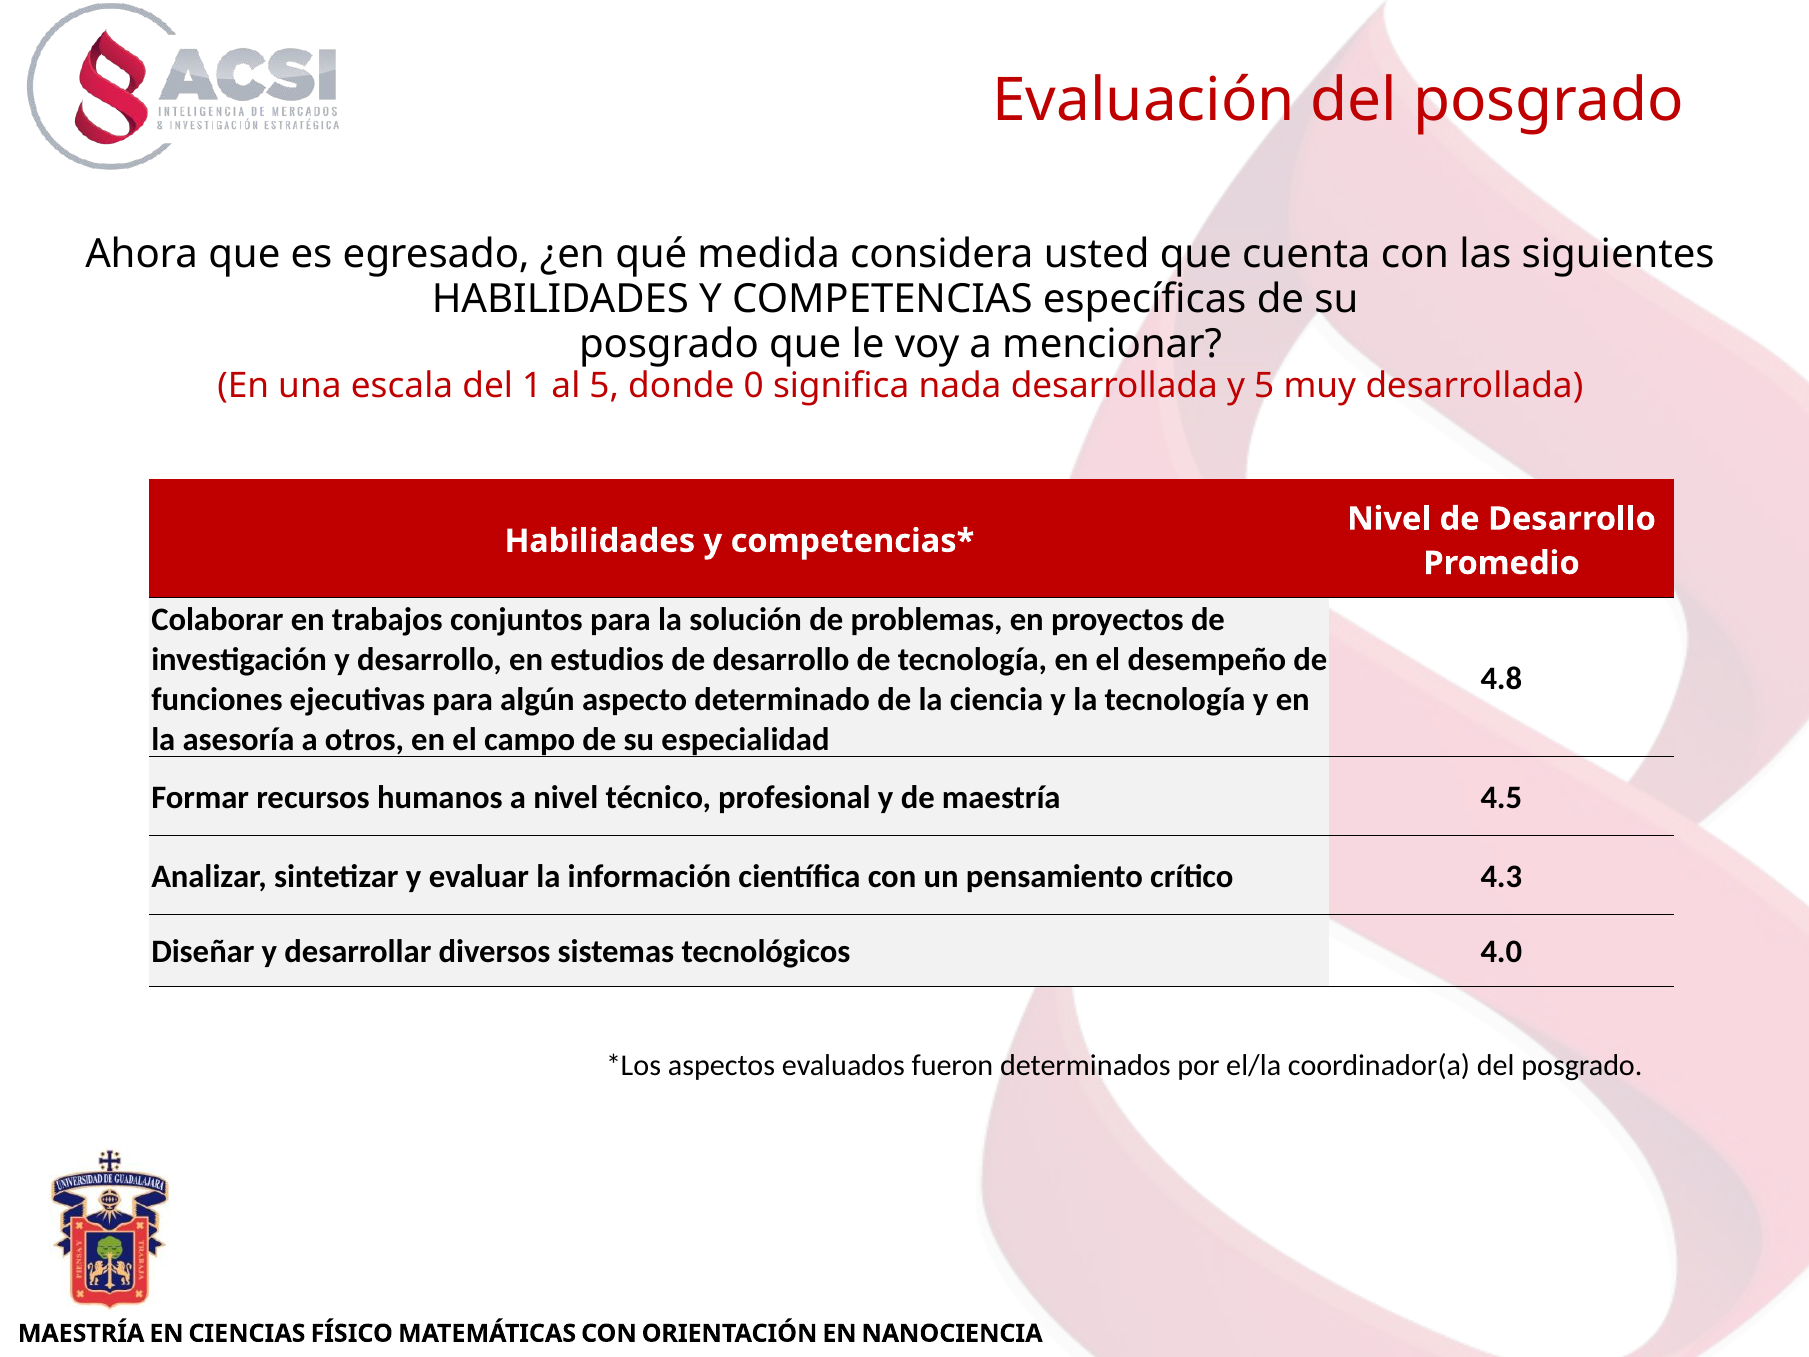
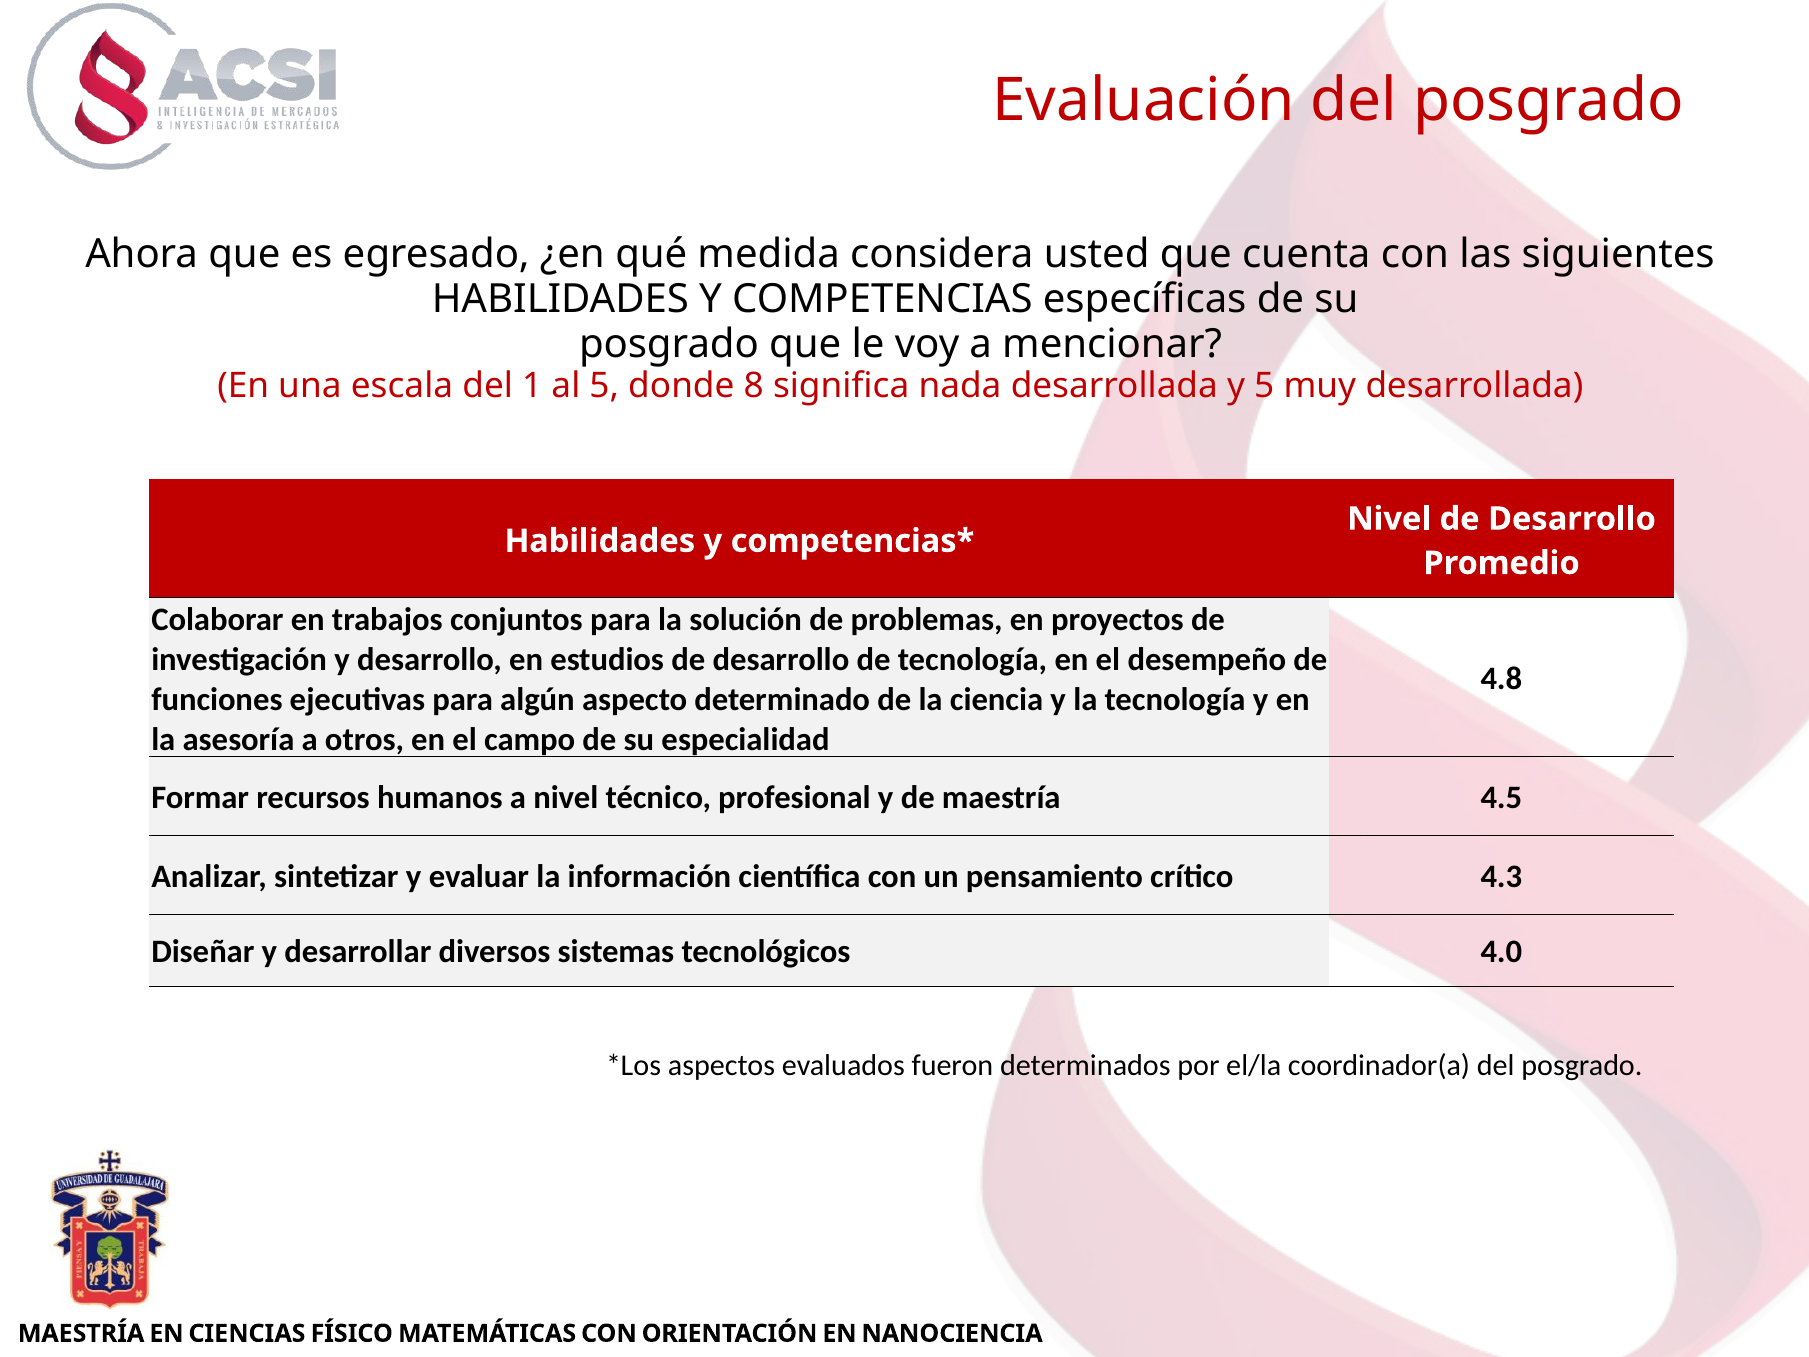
0: 0 -> 8
